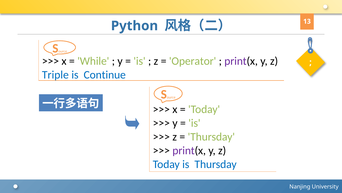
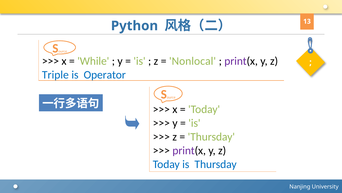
Operator: Operator -> Nonlocal
Continue: Continue -> Operator
